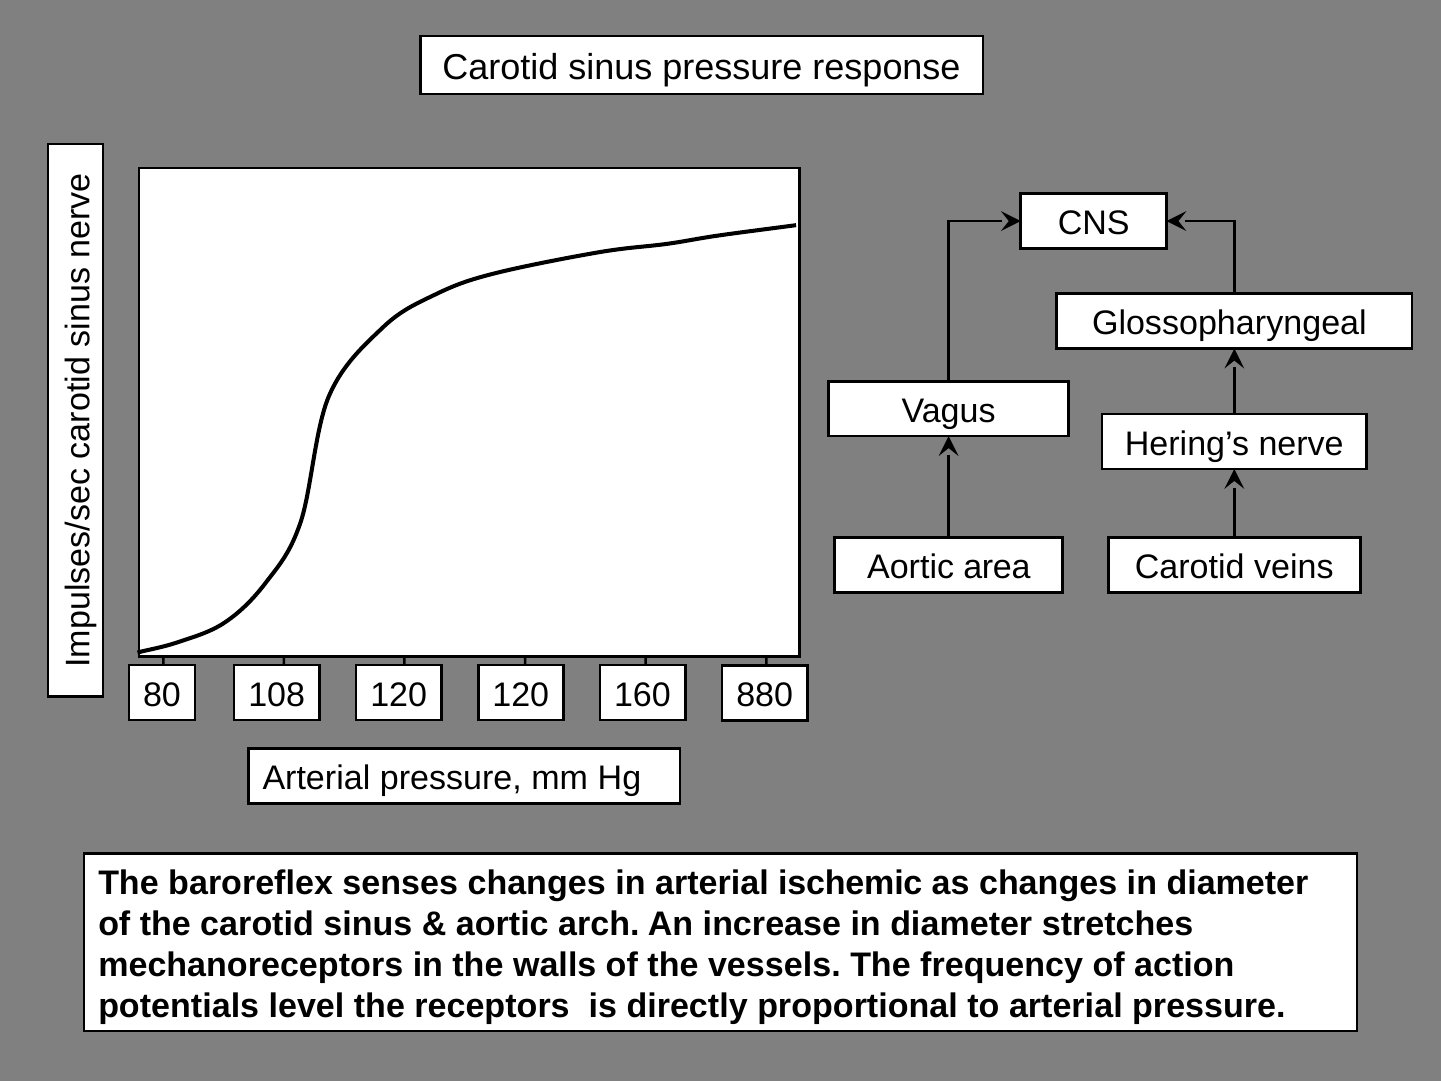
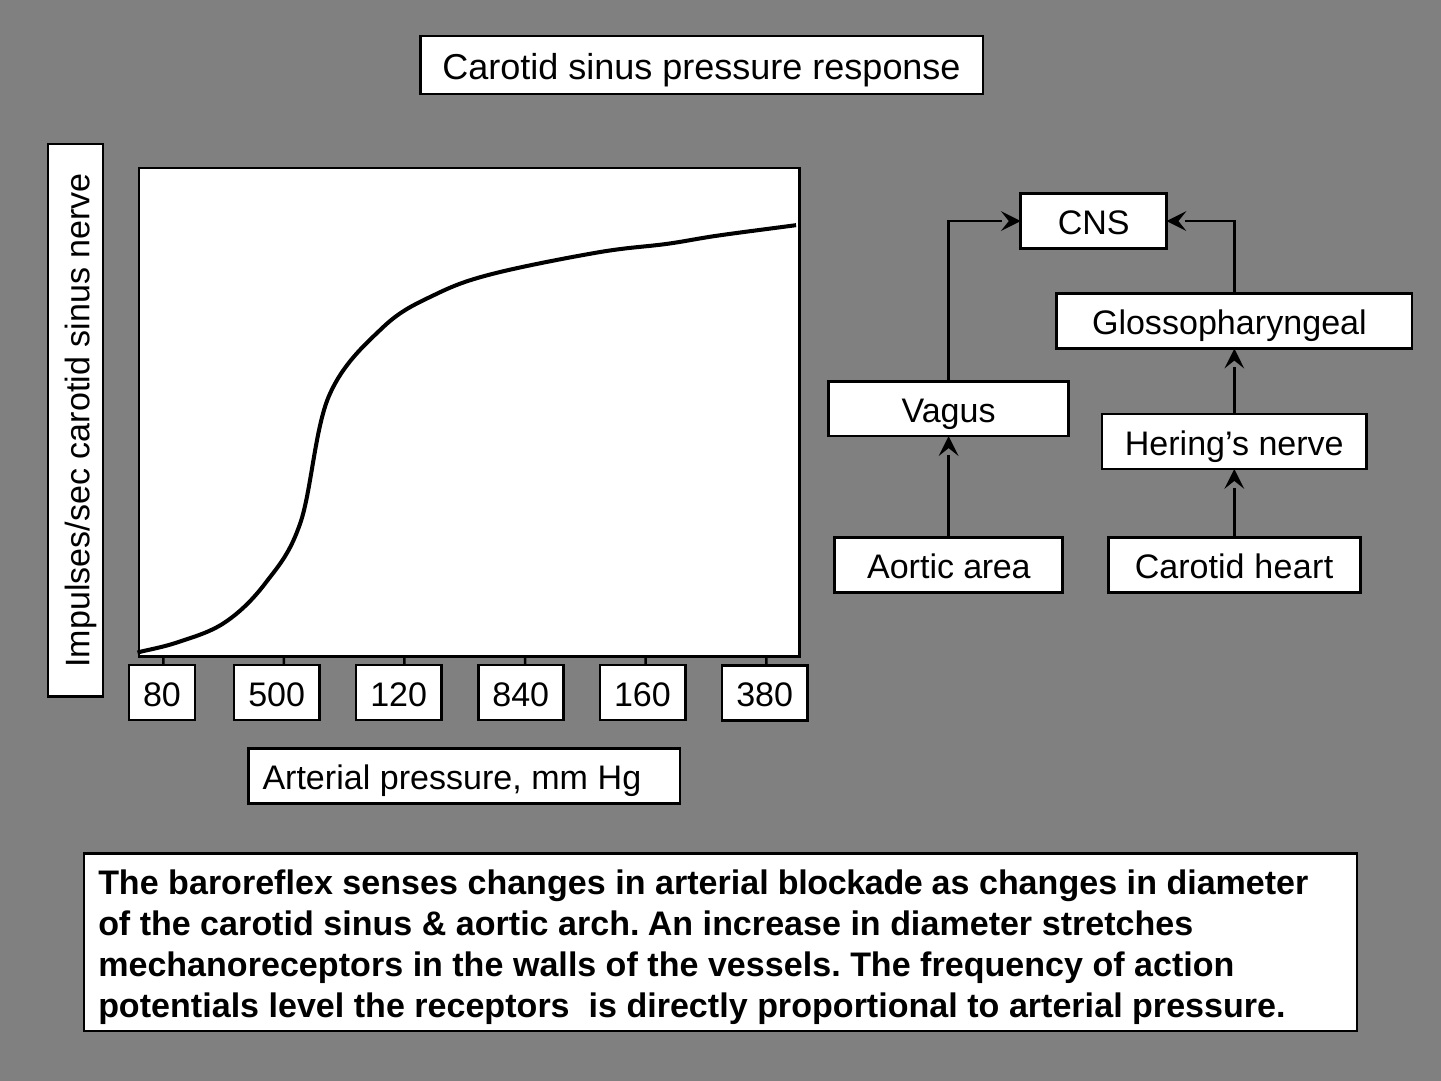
veins: veins -> heart
108: 108 -> 500
120 120: 120 -> 840
880: 880 -> 380
ischemic: ischemic -> blockade
